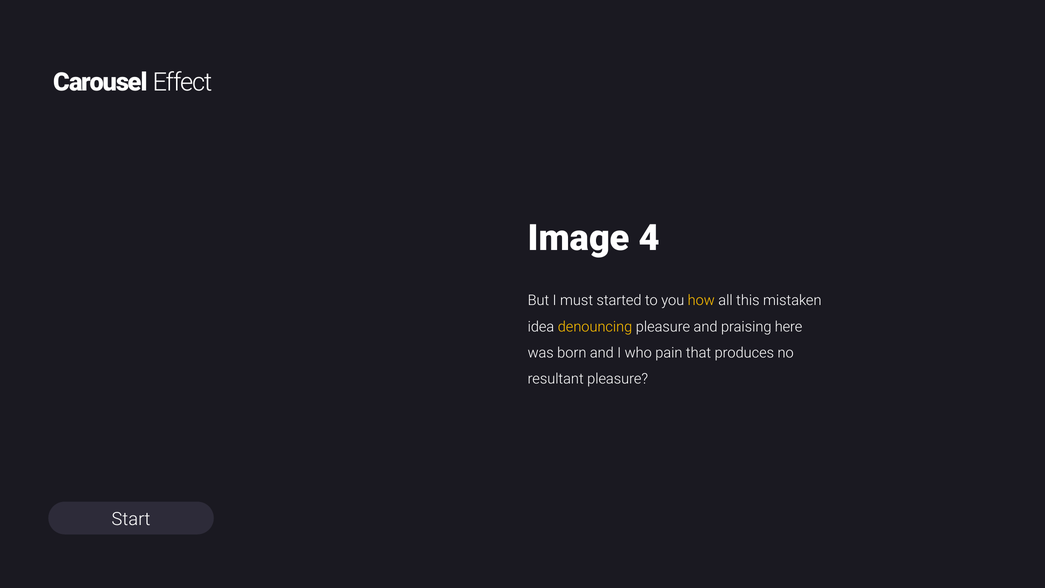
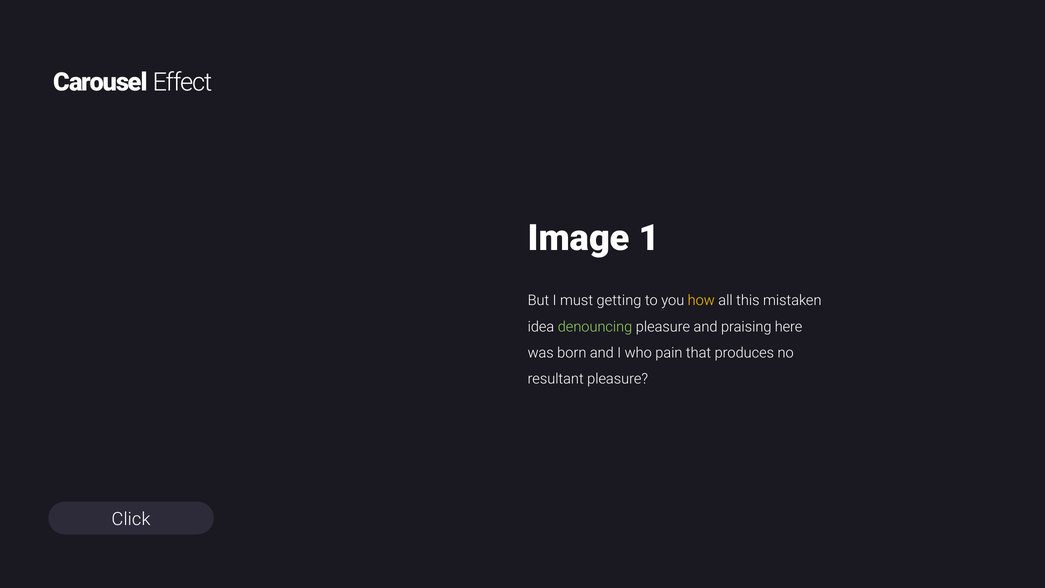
4: 4 -> 1
started: started -> getting
denouncing colour: yellow -> light green
Start: Start -> Click
